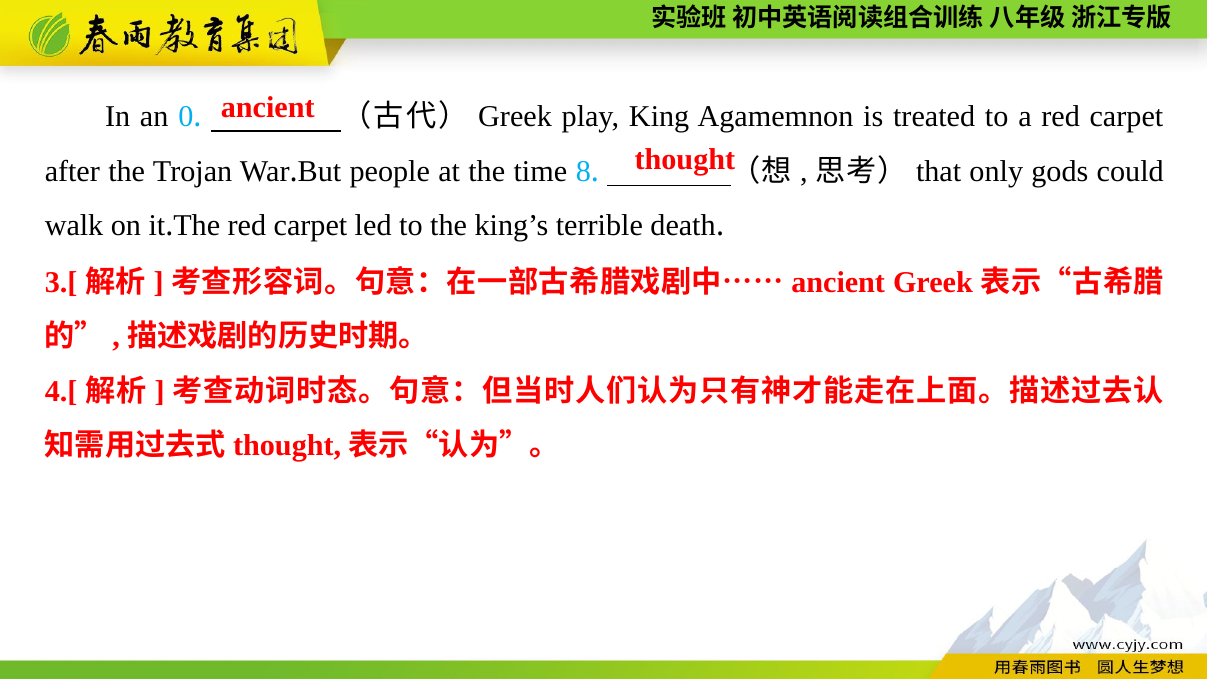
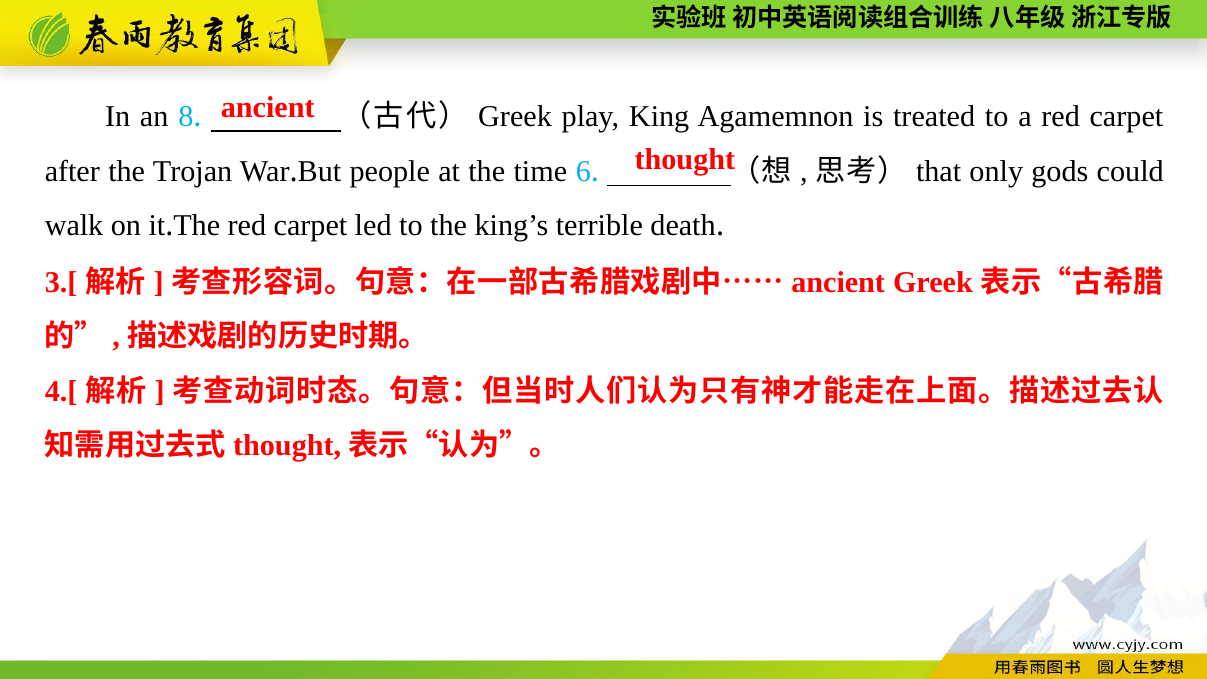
0: 0 -> 8
8: 8 -> 6
